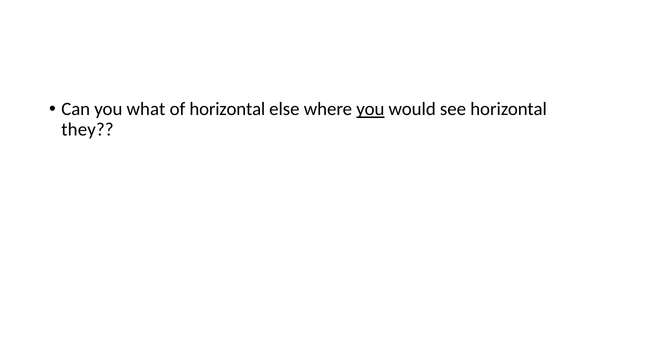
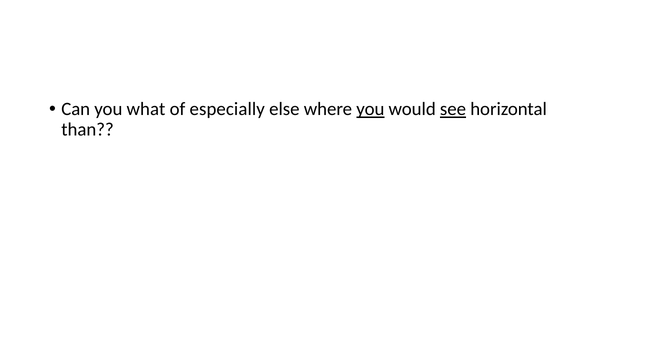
of horizontal: horizontal -> especially
see underline: none -> present
they: they -> than
